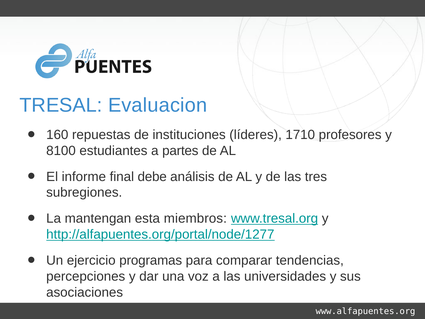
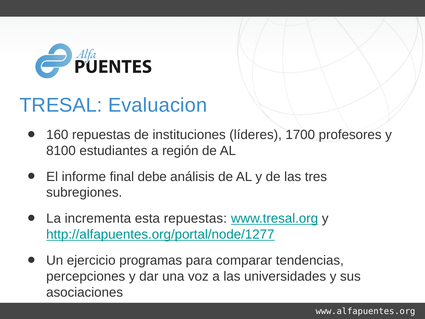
1710: 1710 -> 1700
partes: partes -> región
mantengan: mantengan -> incrementa
esta miembros: miembros -> repuestas
